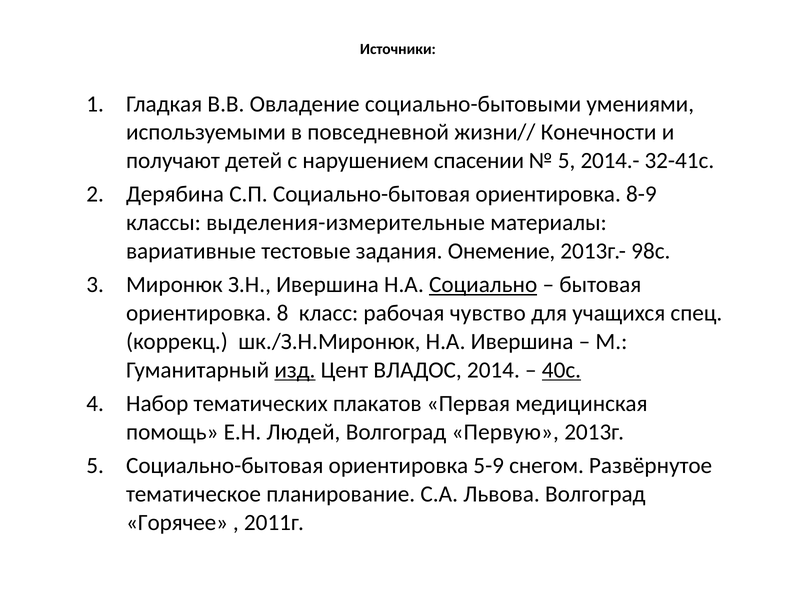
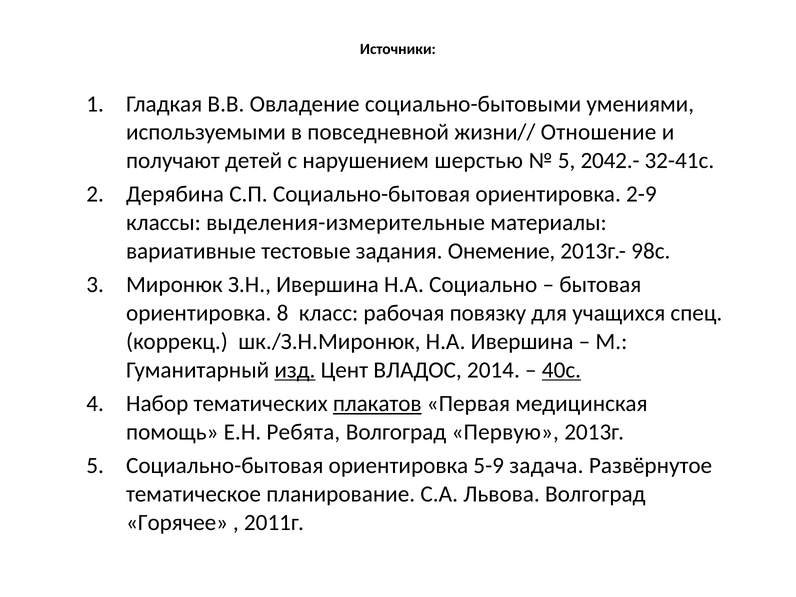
Конечности: Конечности -> Отношение
спасении: спасении -> шерстью
2014.-: 2014.- -> 2042.-
8-9: 8-9 -> 2-9
Социально underline: present -> none
чувство: чувство -> повязку
плакатов underline: none -> present
Людей: Людей -> Ребята
снегом: снегом -> задача
